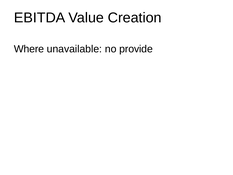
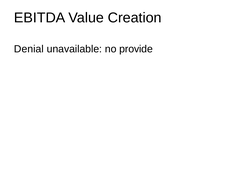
Where: Where -> Denial
